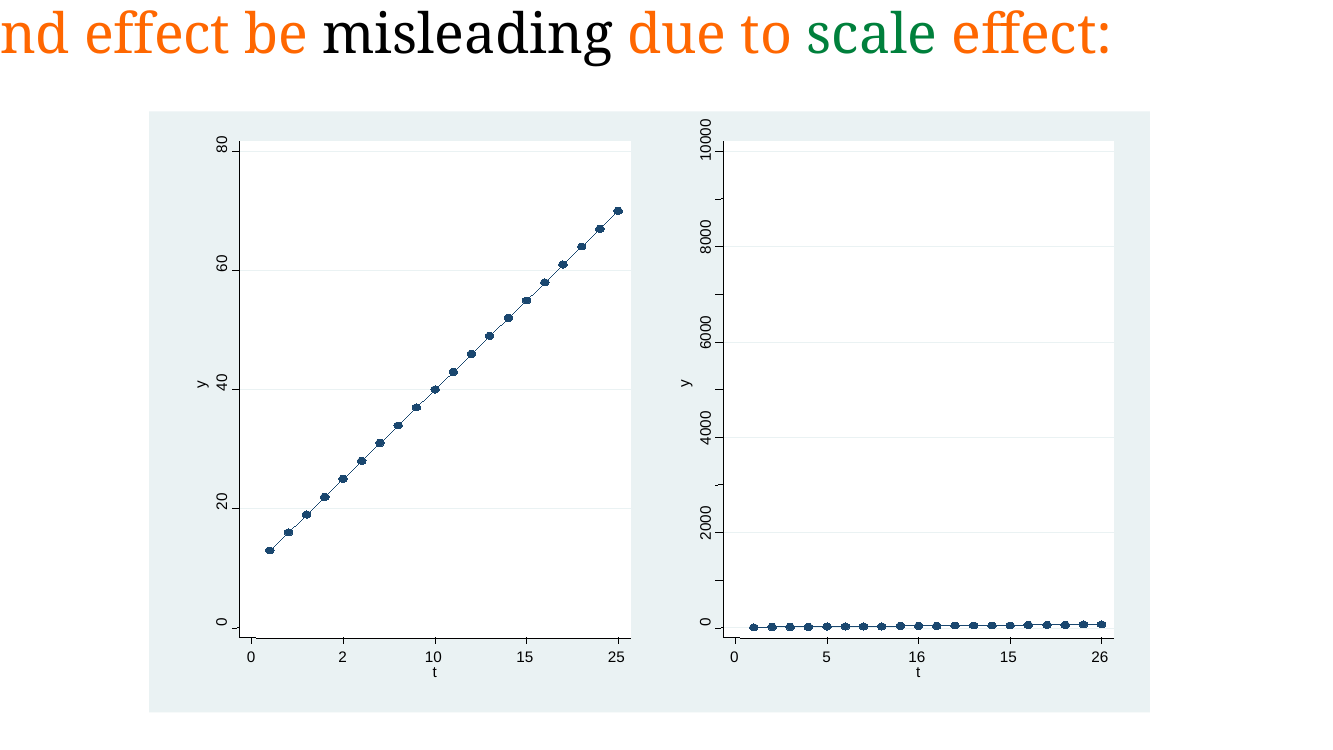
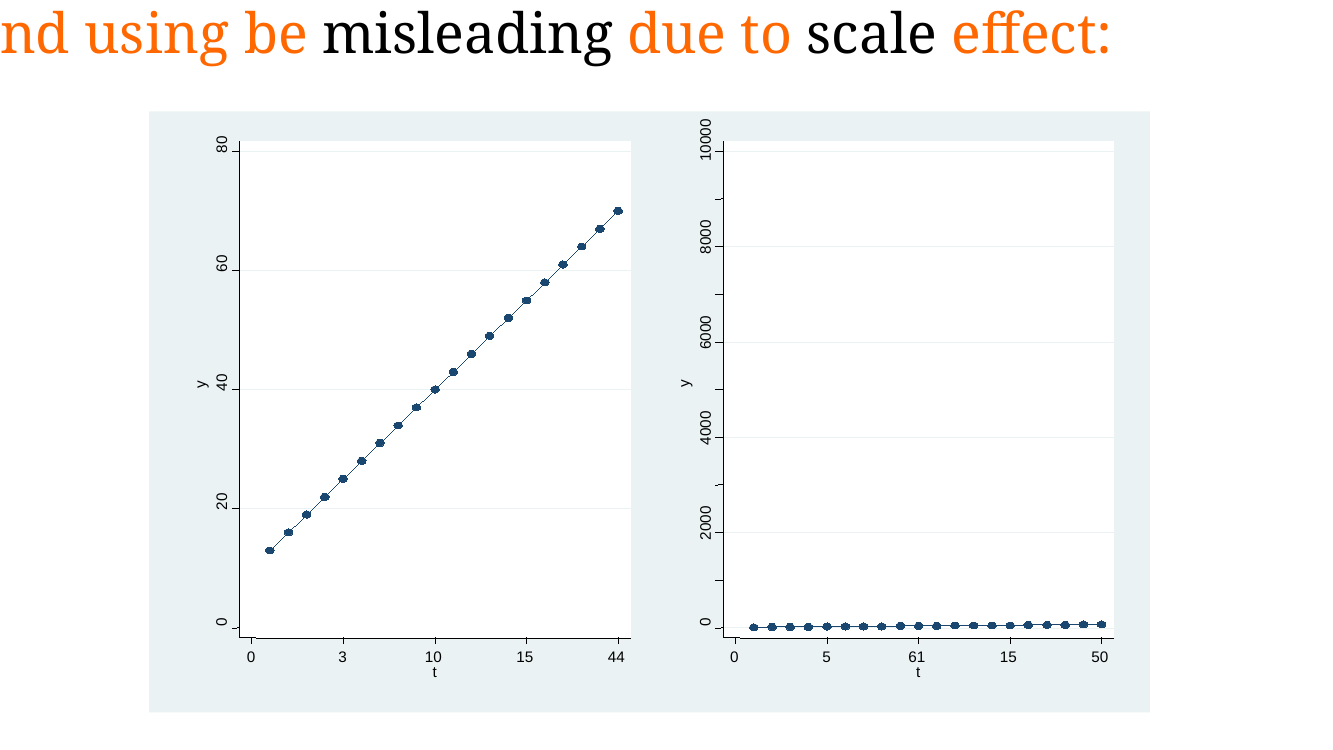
effect at (157, 35): effect -> using
scale colour: green -> black
2 at (343, 657): 2 -> 3
25: 25 -> 44
16: 16 -> 61
26: 26 -> 50
